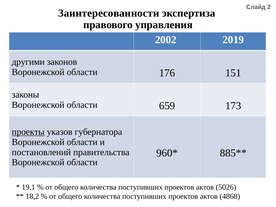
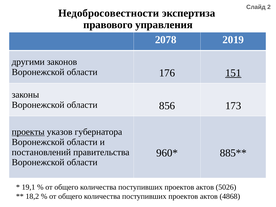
Заинтересованности: Заинтересованности -> Недобросовестности
2002: 2002 -> 2078
151 underline: none -> present
659: 659 -> 856
